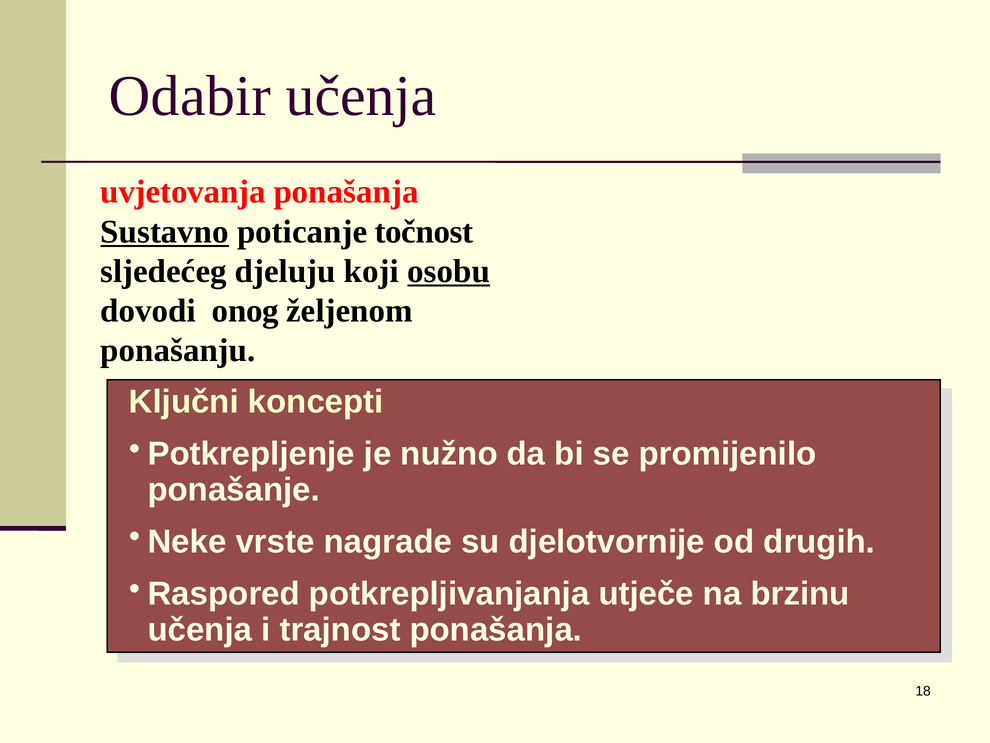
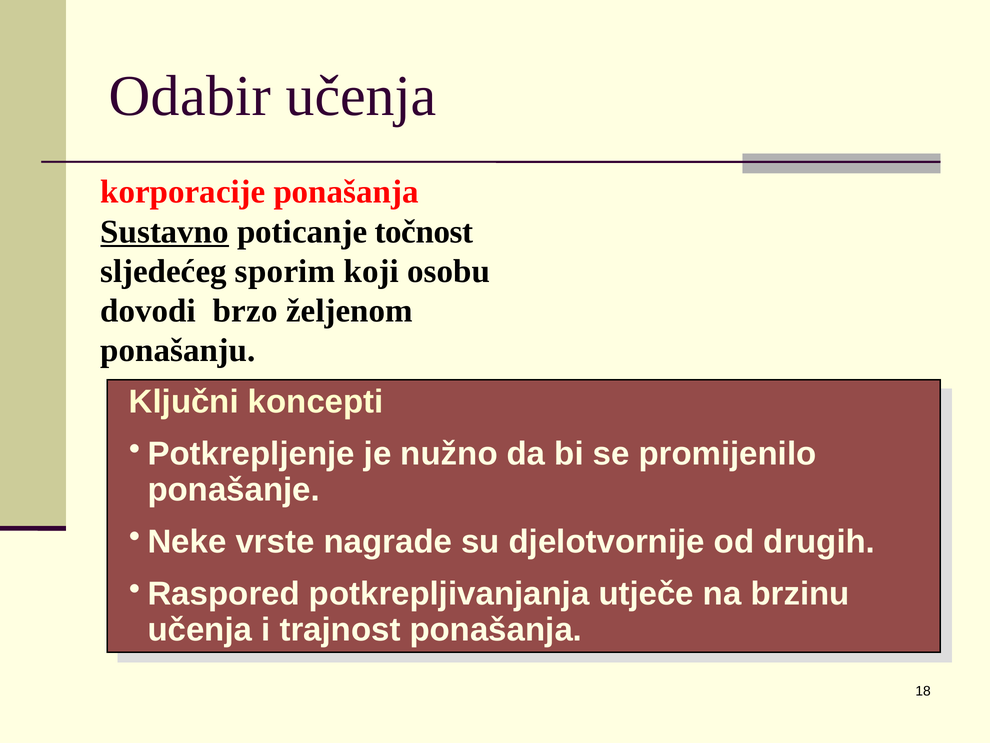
uvjetovanja: uvjetovanja -> korporacije
djeluju: djeluju -> sporim
osobu underline: present -> none
onog: onog -> brzo
